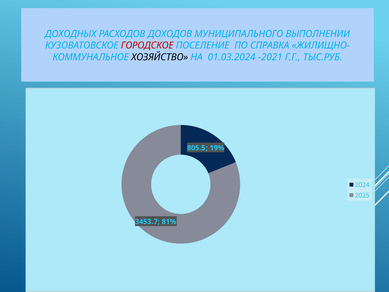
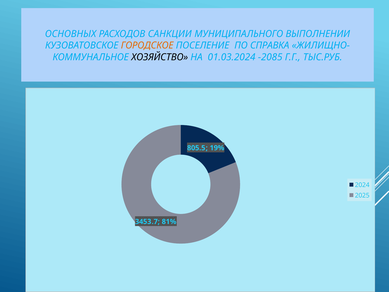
ДОХОДНЫХ: ДОХОДНЫХ -> ОСНОВНЫХ
ДОХОДОВ: ДОХОДОВ -> САНКЦИИ
ГОРОДСКОЕ colour: red -> orange
-2021: -2021 -> -2085
